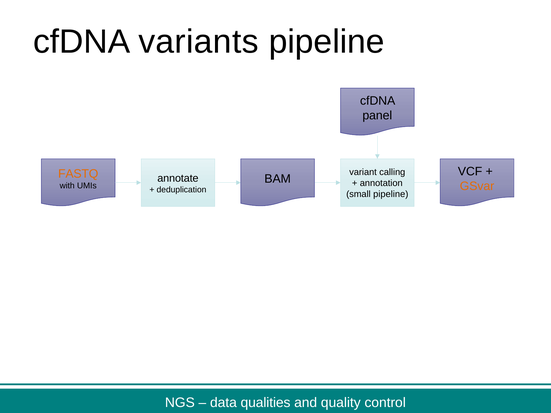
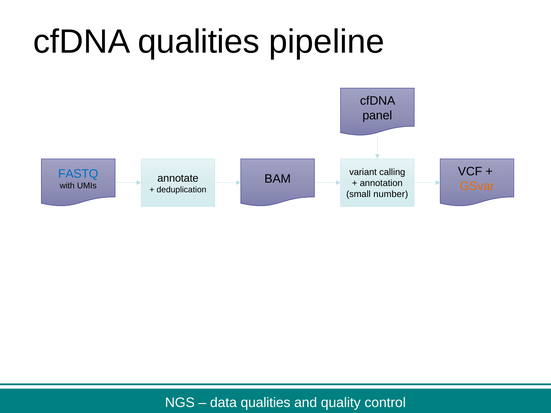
cfDNA variants: variants -> qualities
FASTQ colour: orange -> blue
small pipeline: pipeline -> number
